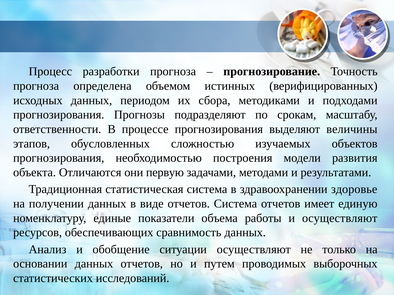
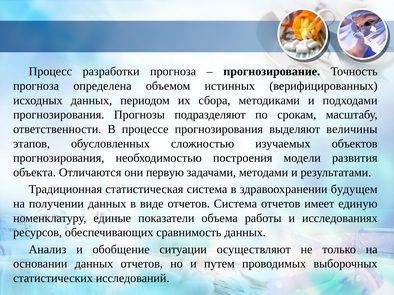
здоровье: здоровье -> будущем
и осуществляют: осуществляют -> исследованиях
